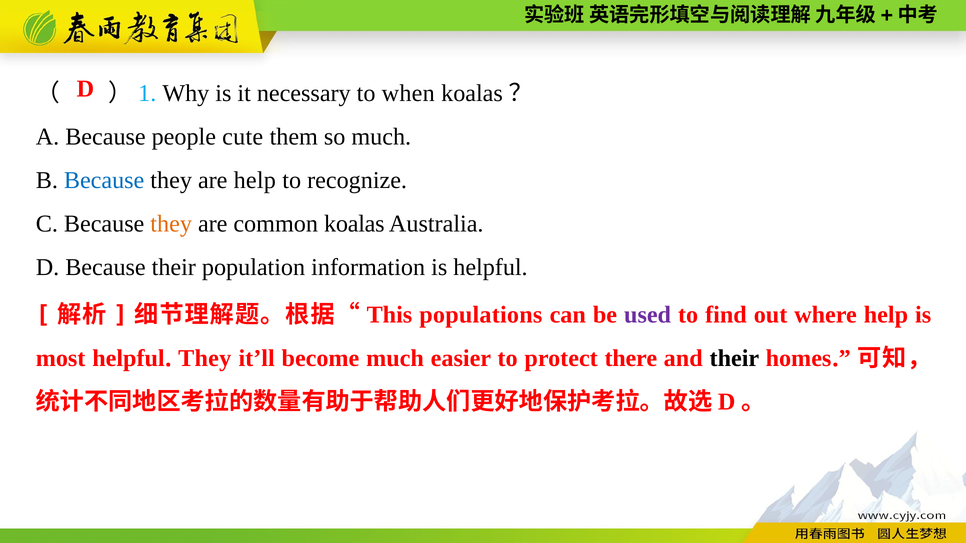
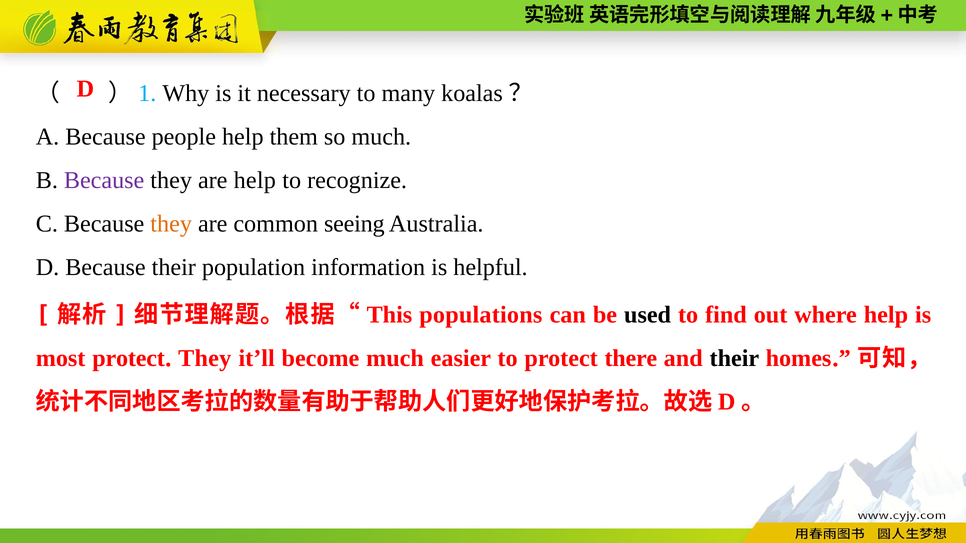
when: when -> many
people cute: cute -> help
Because at (104, 180) colour: blue -> purple
common koalas: koalas -> seeing
used colour: purple -> black
most helpful: helpful -> protect
